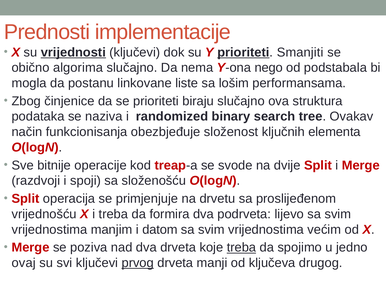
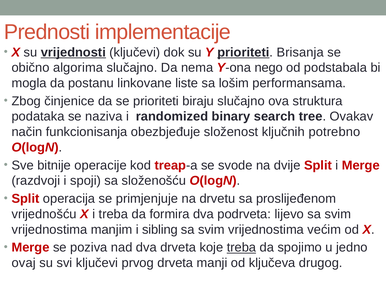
Smanjiti: Smanjiti -> Brisanja
elementa: elementa -> potrebno
datom: datom -> sibling
prvog underline: present -> none
